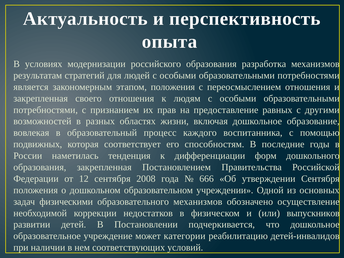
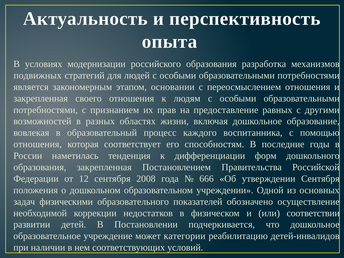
результатам: результатам -> подвижных
этапом положения: положения -> основании
подвижных at (38, 144): подвижных -> отношения
образовательного механизмов: механизмов -> показателей
выпускников: выпускников -> соответствии
